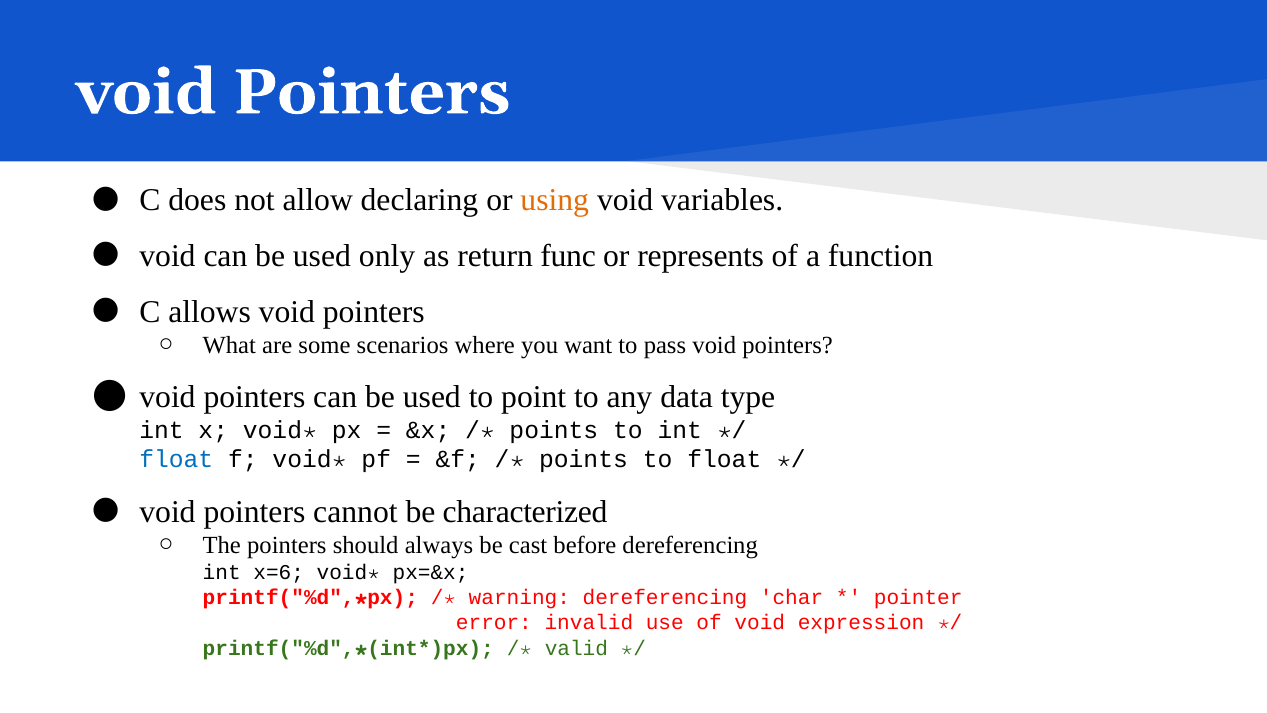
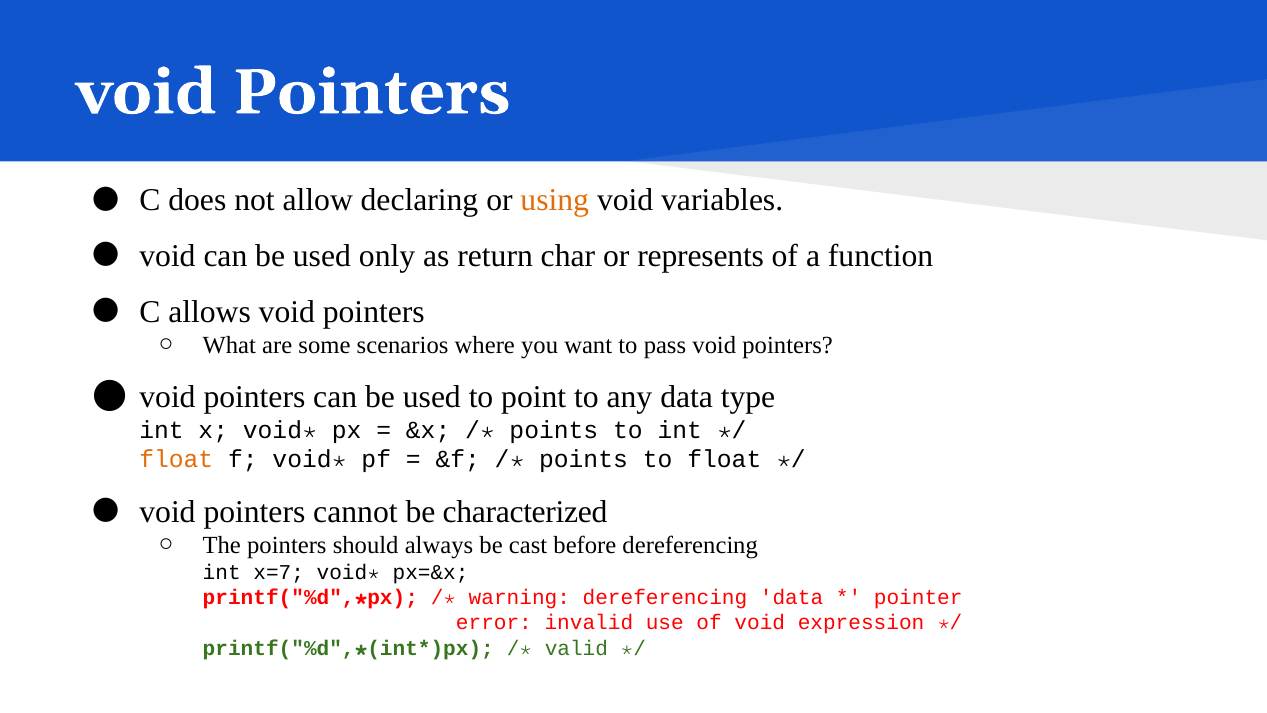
func: func -> char
float at (176, 460) colour: blue -> orange
x=6: x=6 -> x=7
dereferencing char: char -> data
